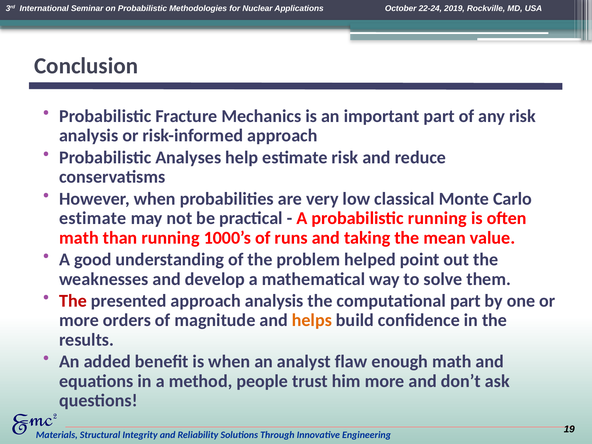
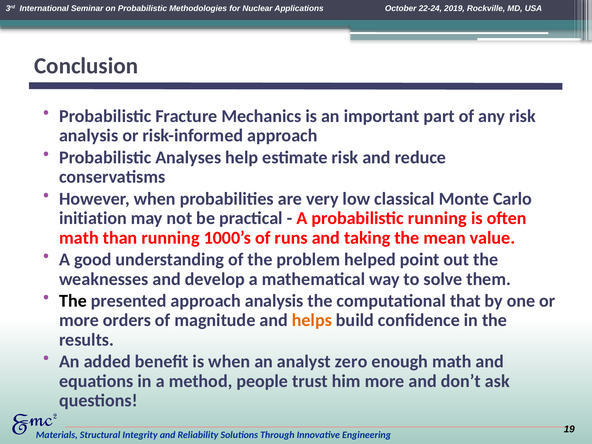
estimate at (93, 218): estimate -> initiation
The at (73, 301) colour: red -> black
computational part: part -> that
flaw: flaw -> zero
